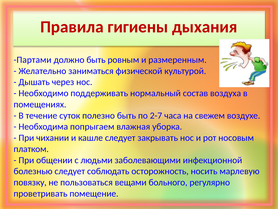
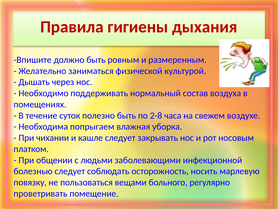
Партами: Партами -> Впишите
2-7: 2-7 -> 2-8
